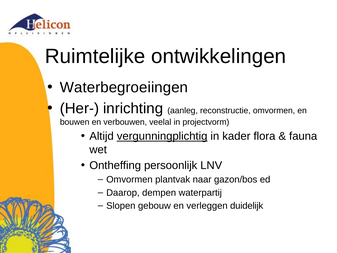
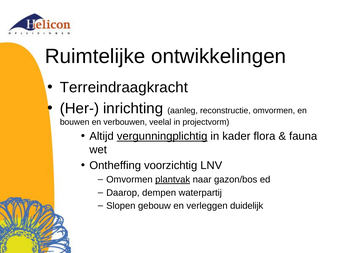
Waterbegroeiingen: Waterbegroeiingen -> Terreindraagkracht
persoonlijk: persoonlijk -> voorzichtig
plantvak underline: none -> present
